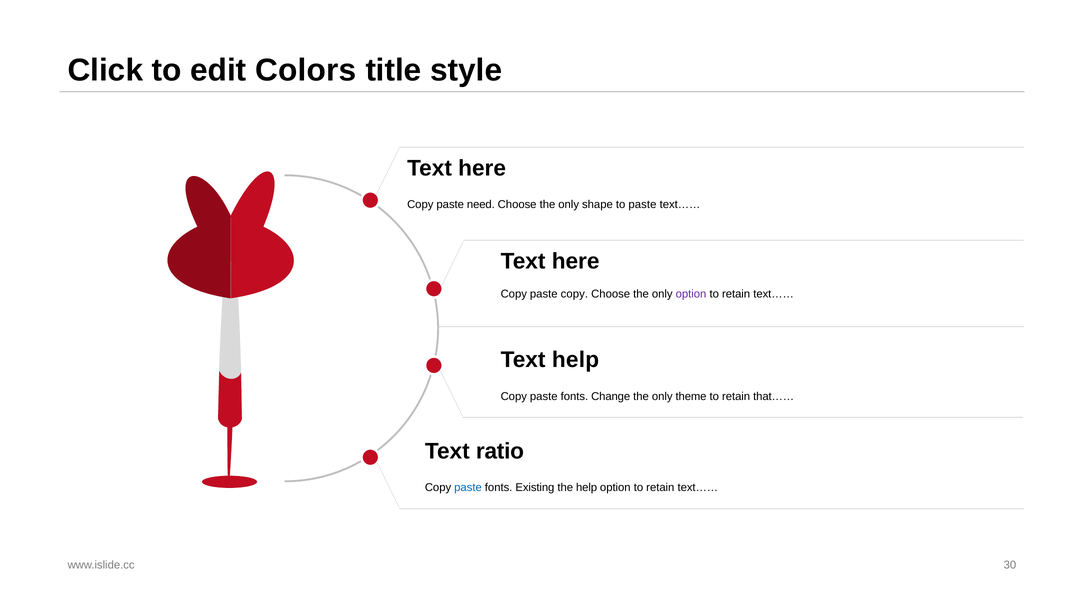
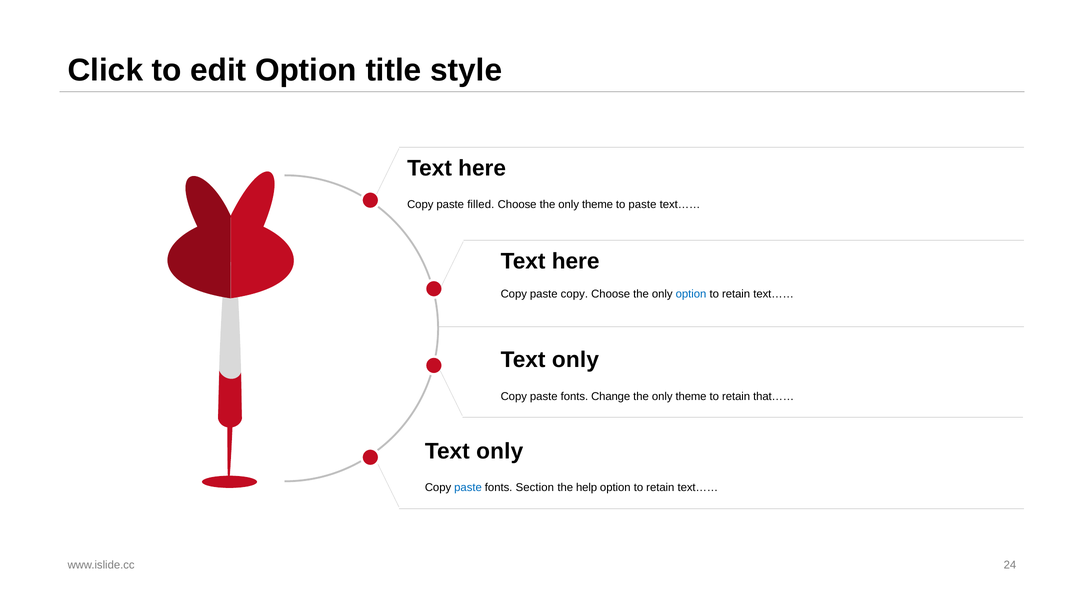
edit Colors: Colors -> Option
need: need -> filled
Choose the only shape: shape -> theme
option at (691, 294) colour: purple -> blue
help at (576, 360): help -> only
ratio at (500, 451): ratio -> only
Existing: Existing -> Section
30: 30 -> 24
